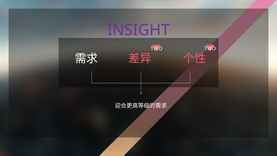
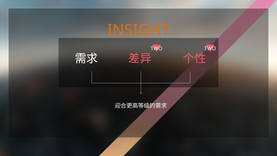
INSIGHT colour: purple -> orange
